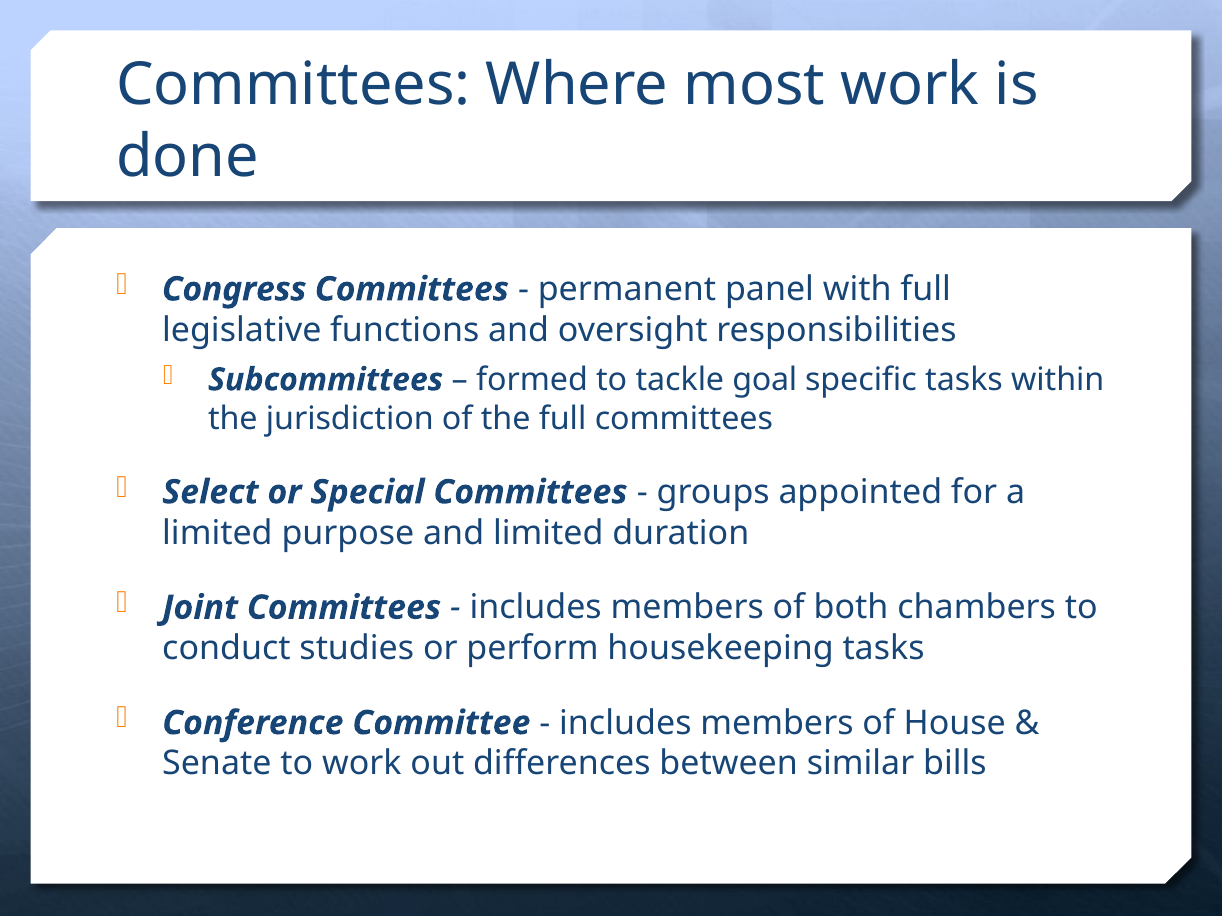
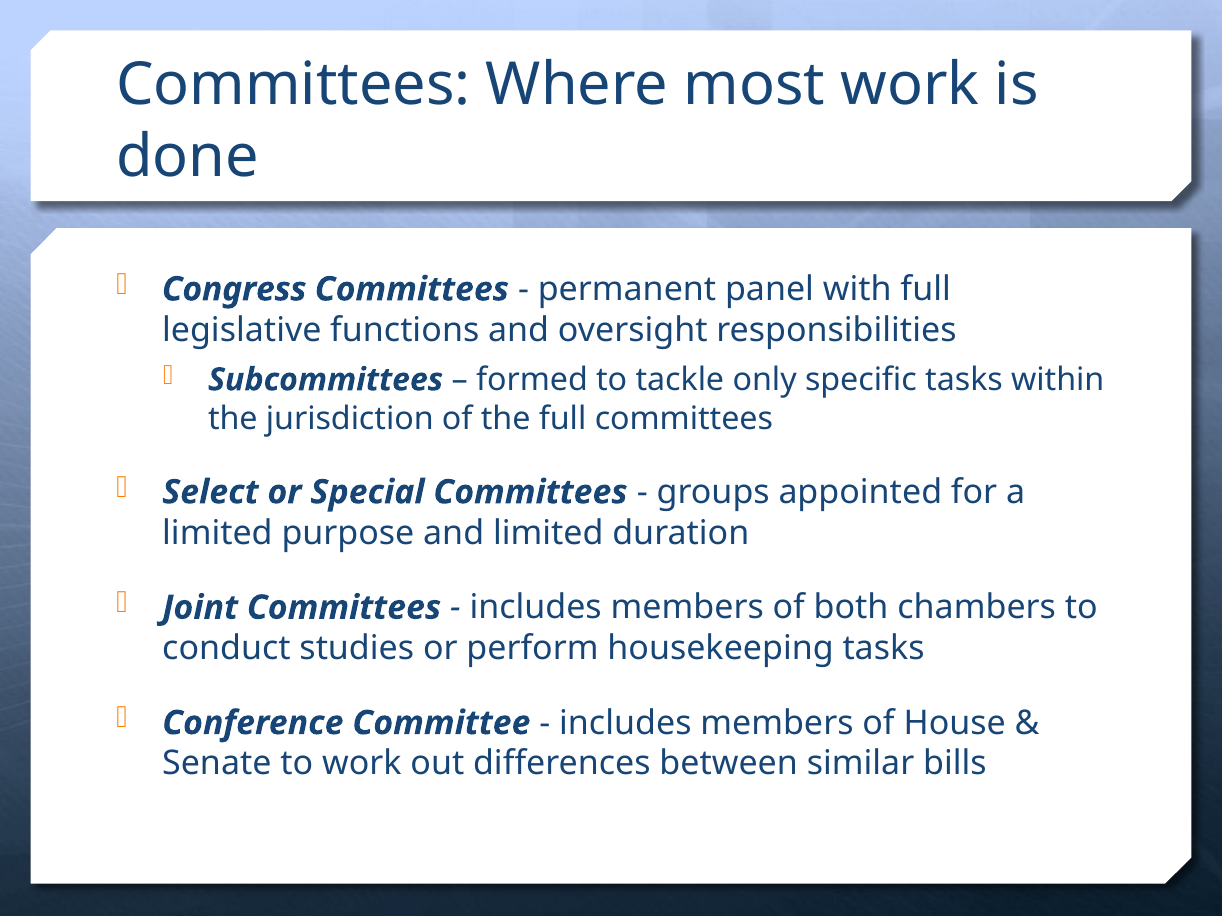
goal: goal -> only
